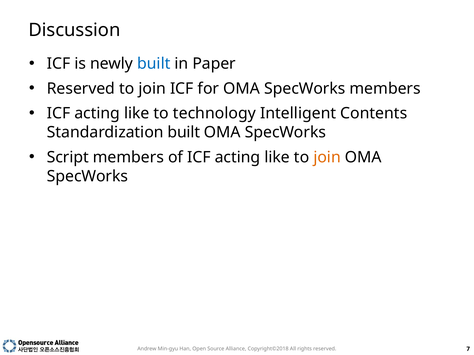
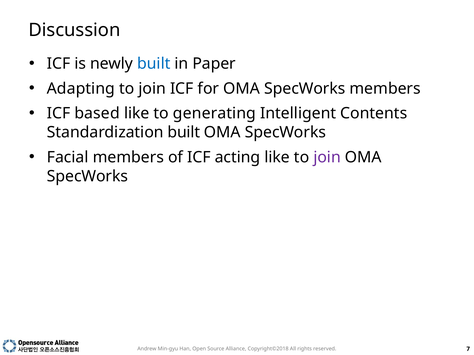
Reserved at (81, 89): Reserved -> Adapting
acting at (97, 114): acting -> based
technology: technology -> generating
Script: Script -> Facial
join at (327, 157) colour: orange -> purple
